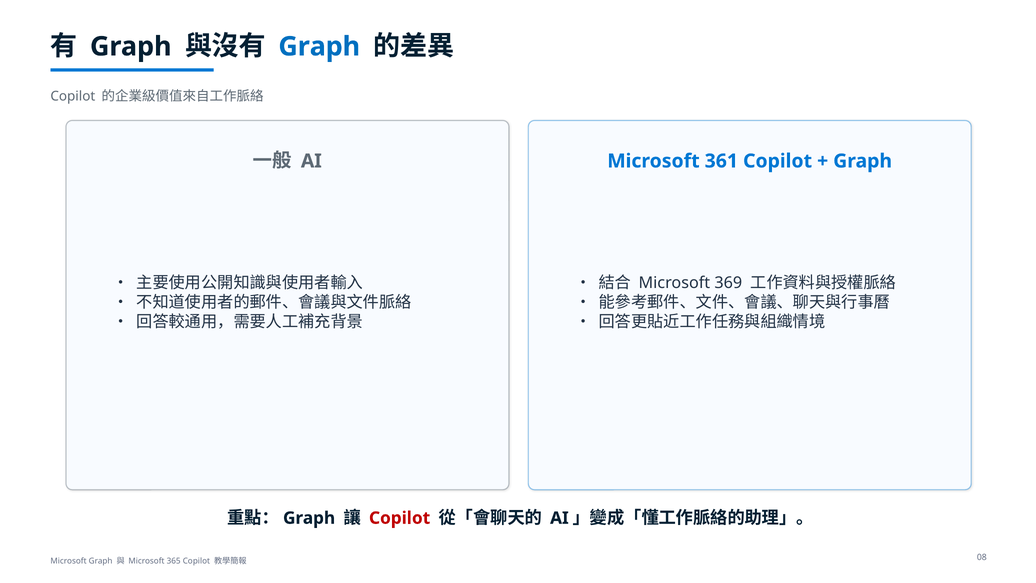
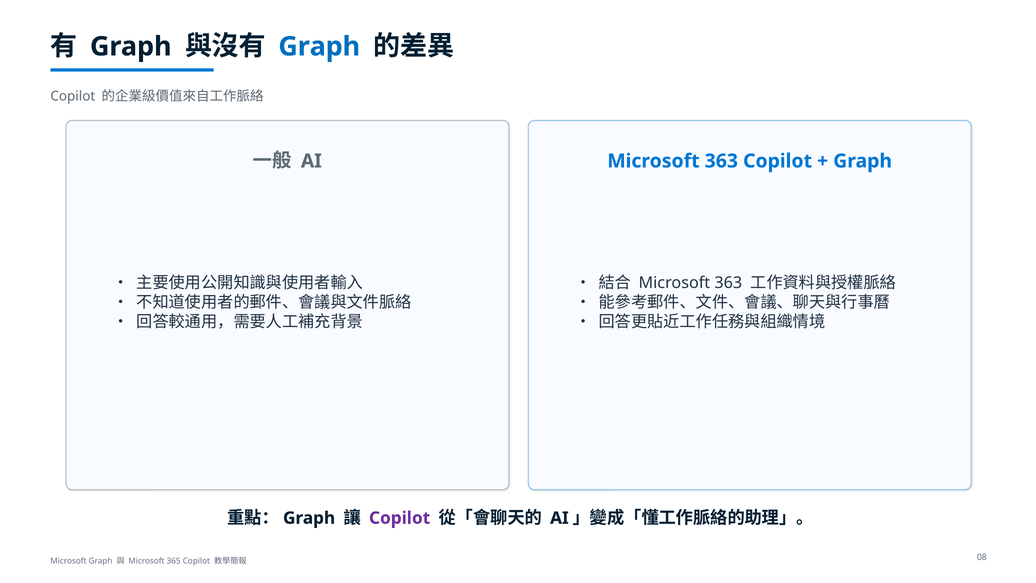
361 at (721, 161): 361 -> 363
369 at (728, 283): 369 -> 363
Copilot at (400, 518) colour: red -> purple
